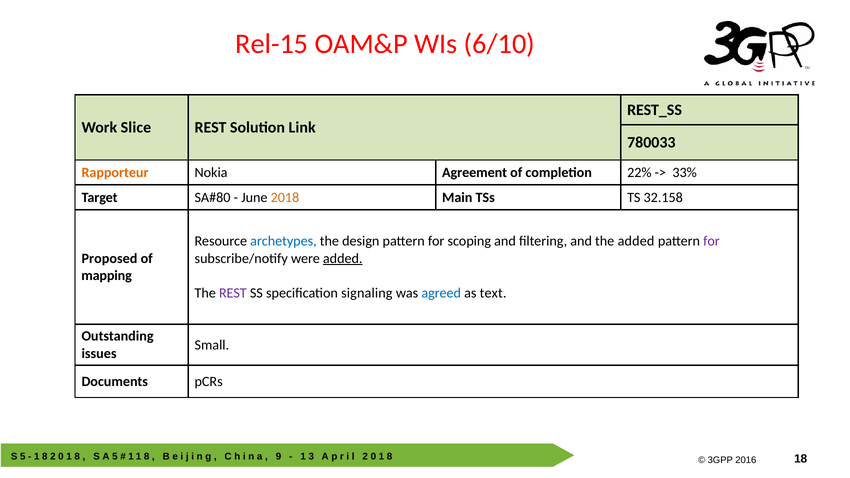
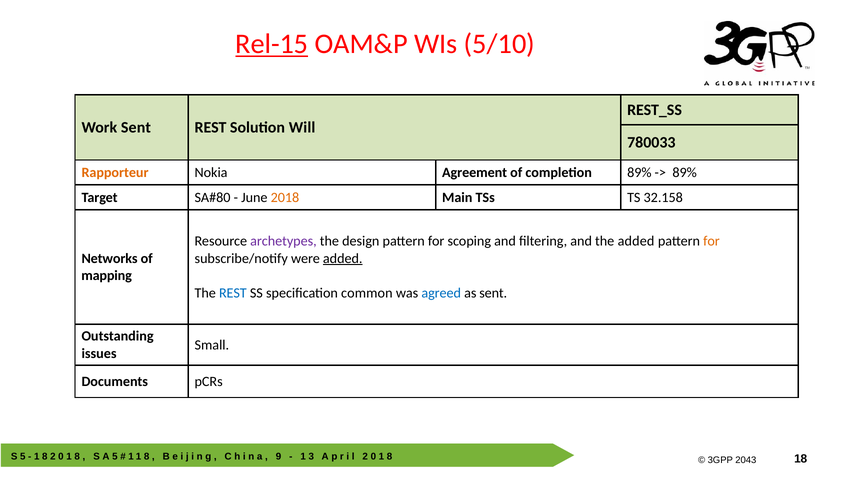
Rel-15 underline: none -> present
6/10: 6/10 -> 5/10
Work Slice: Slice -> Sent
Link: Link -> Will
completion 22%: 22% -> 89%
33% at (685, 173): 33% -> 89%
archetypes colour: blue -> purple
for at (711, 241) colour: purple -> orange
Proposed: Proposed -> Networks
REST at (233, 293) colour: purple -> blue
signaling: signaling -> common
as text: text -> sent
2016: 2016 -> 2043
